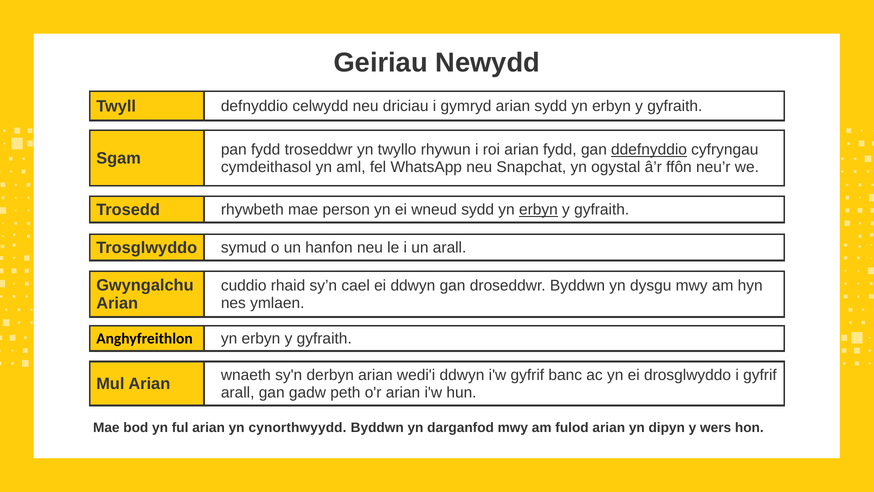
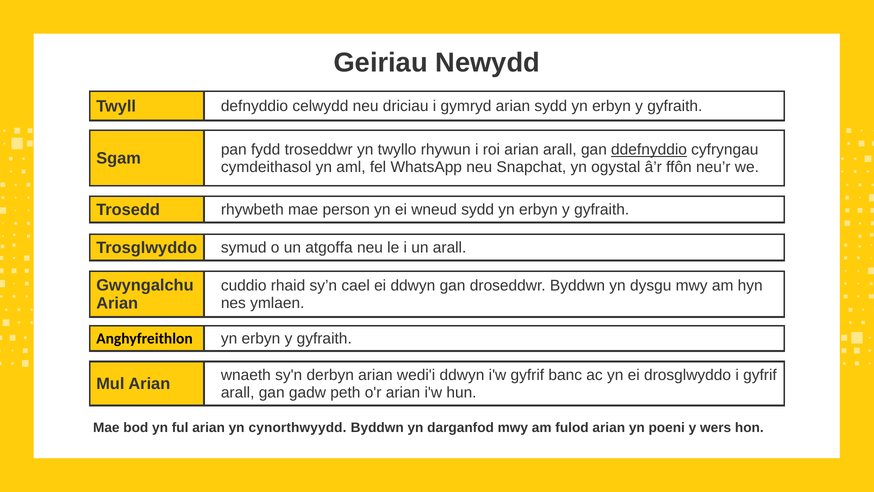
arian fydd: fydd -> arall
erbyn at (538, 210) underline: present -> none
hanfon: hanfon -> atgoffa
dipyn: dipyn -> poeni
